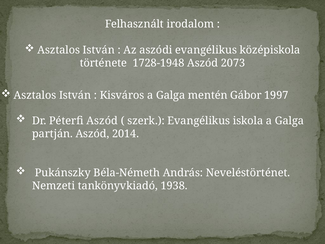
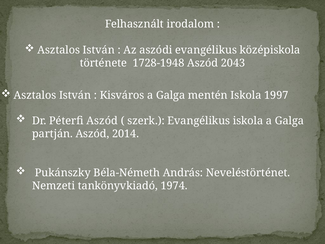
2073: 2073 -> 2043
mentén Gábor: Gábor -> Iskola
1938: 1938 -> 1974
